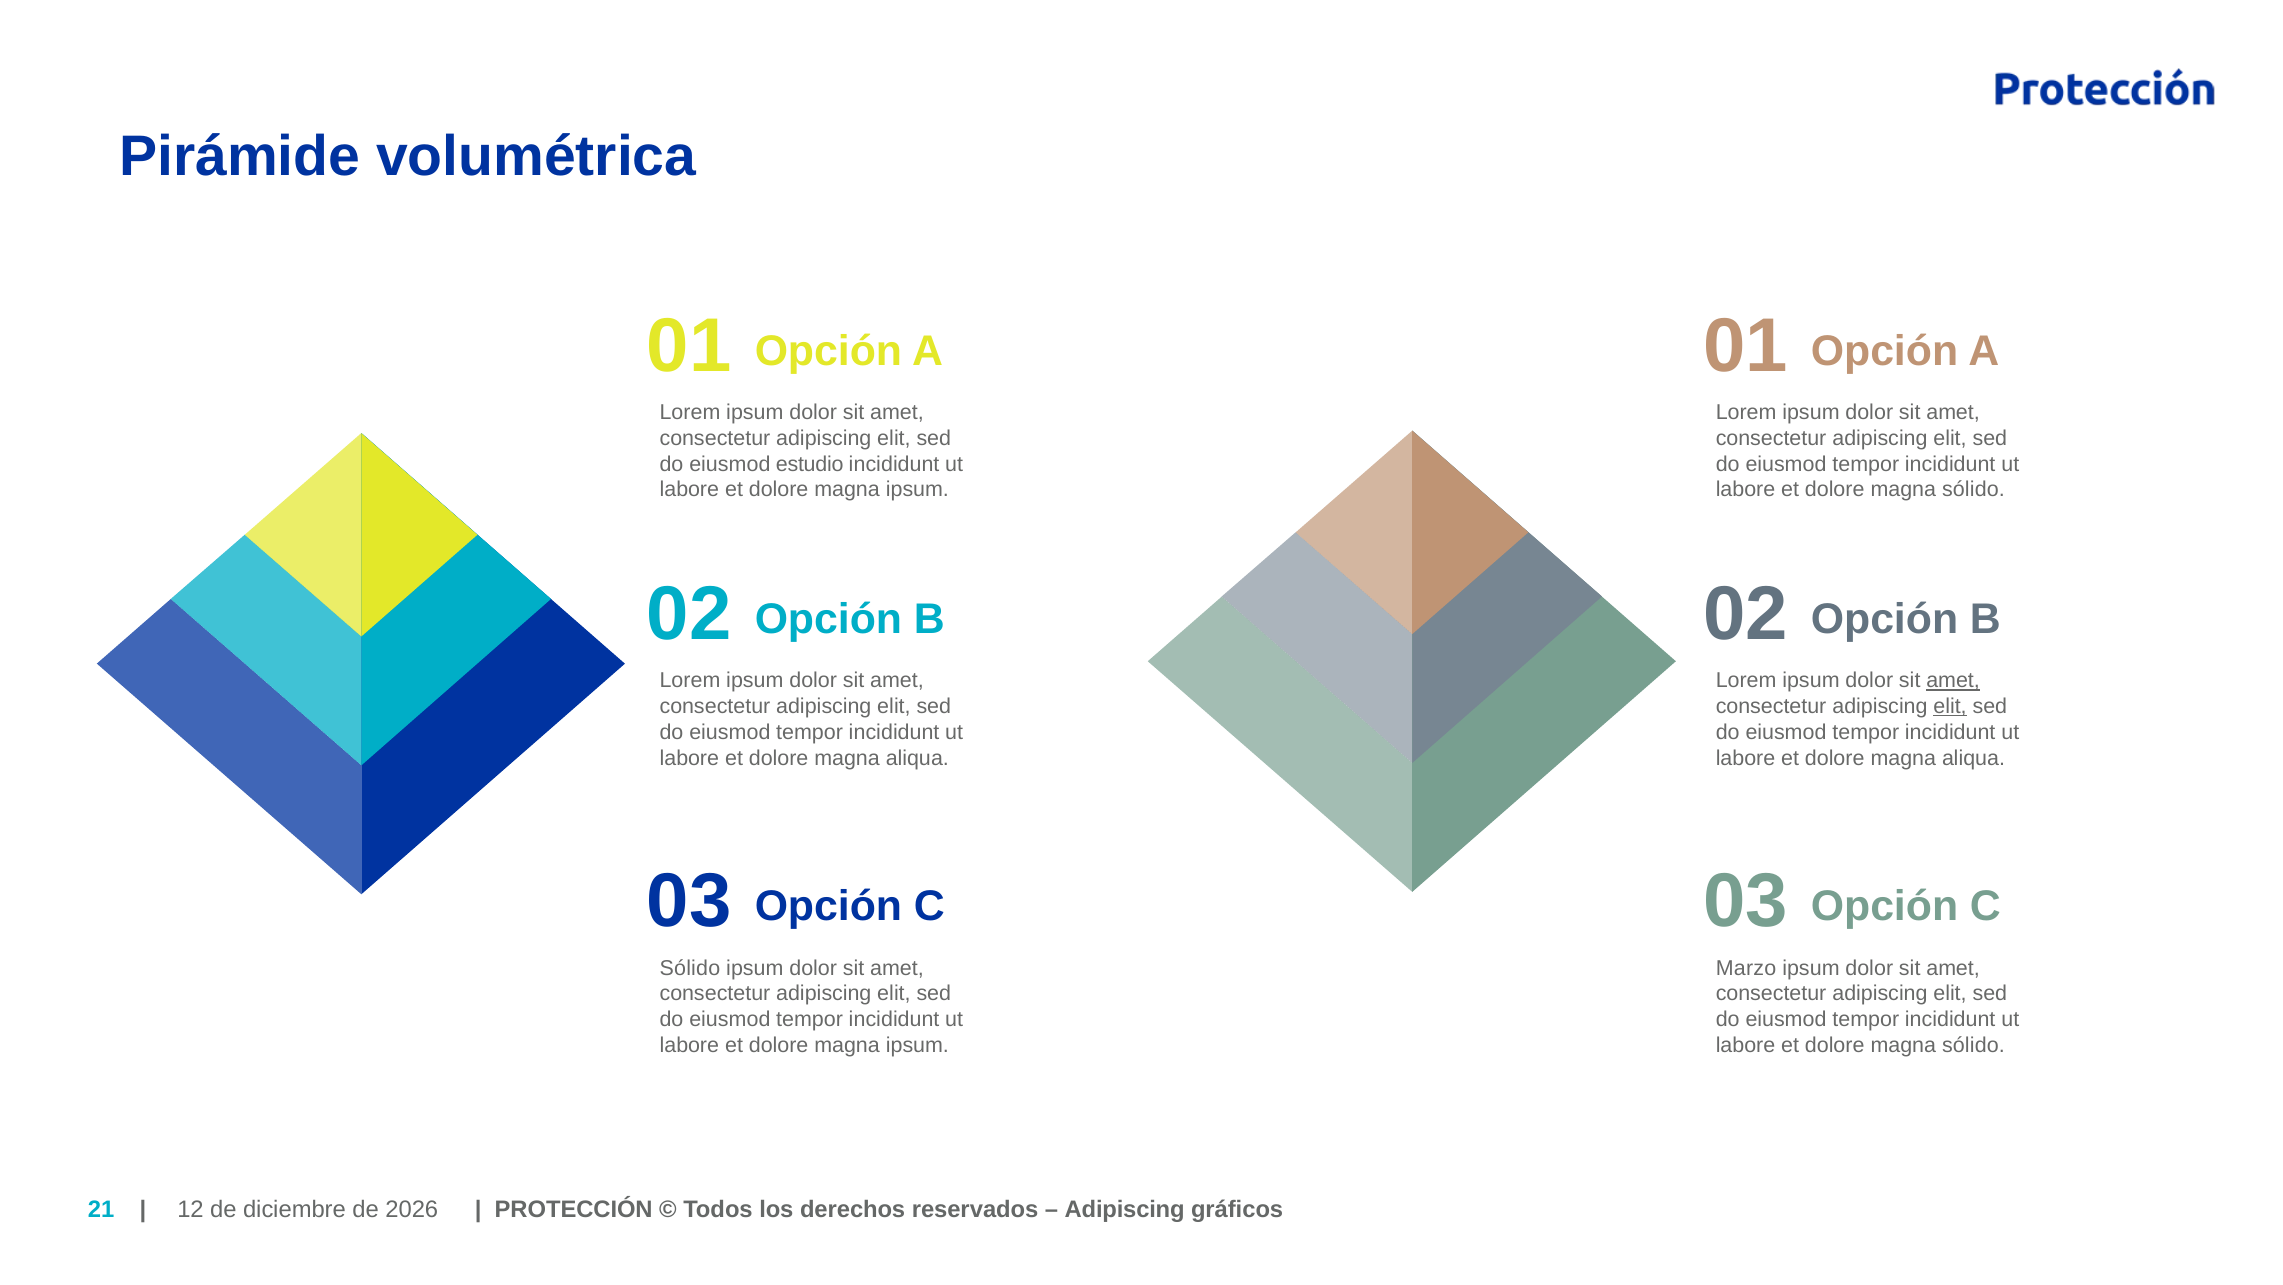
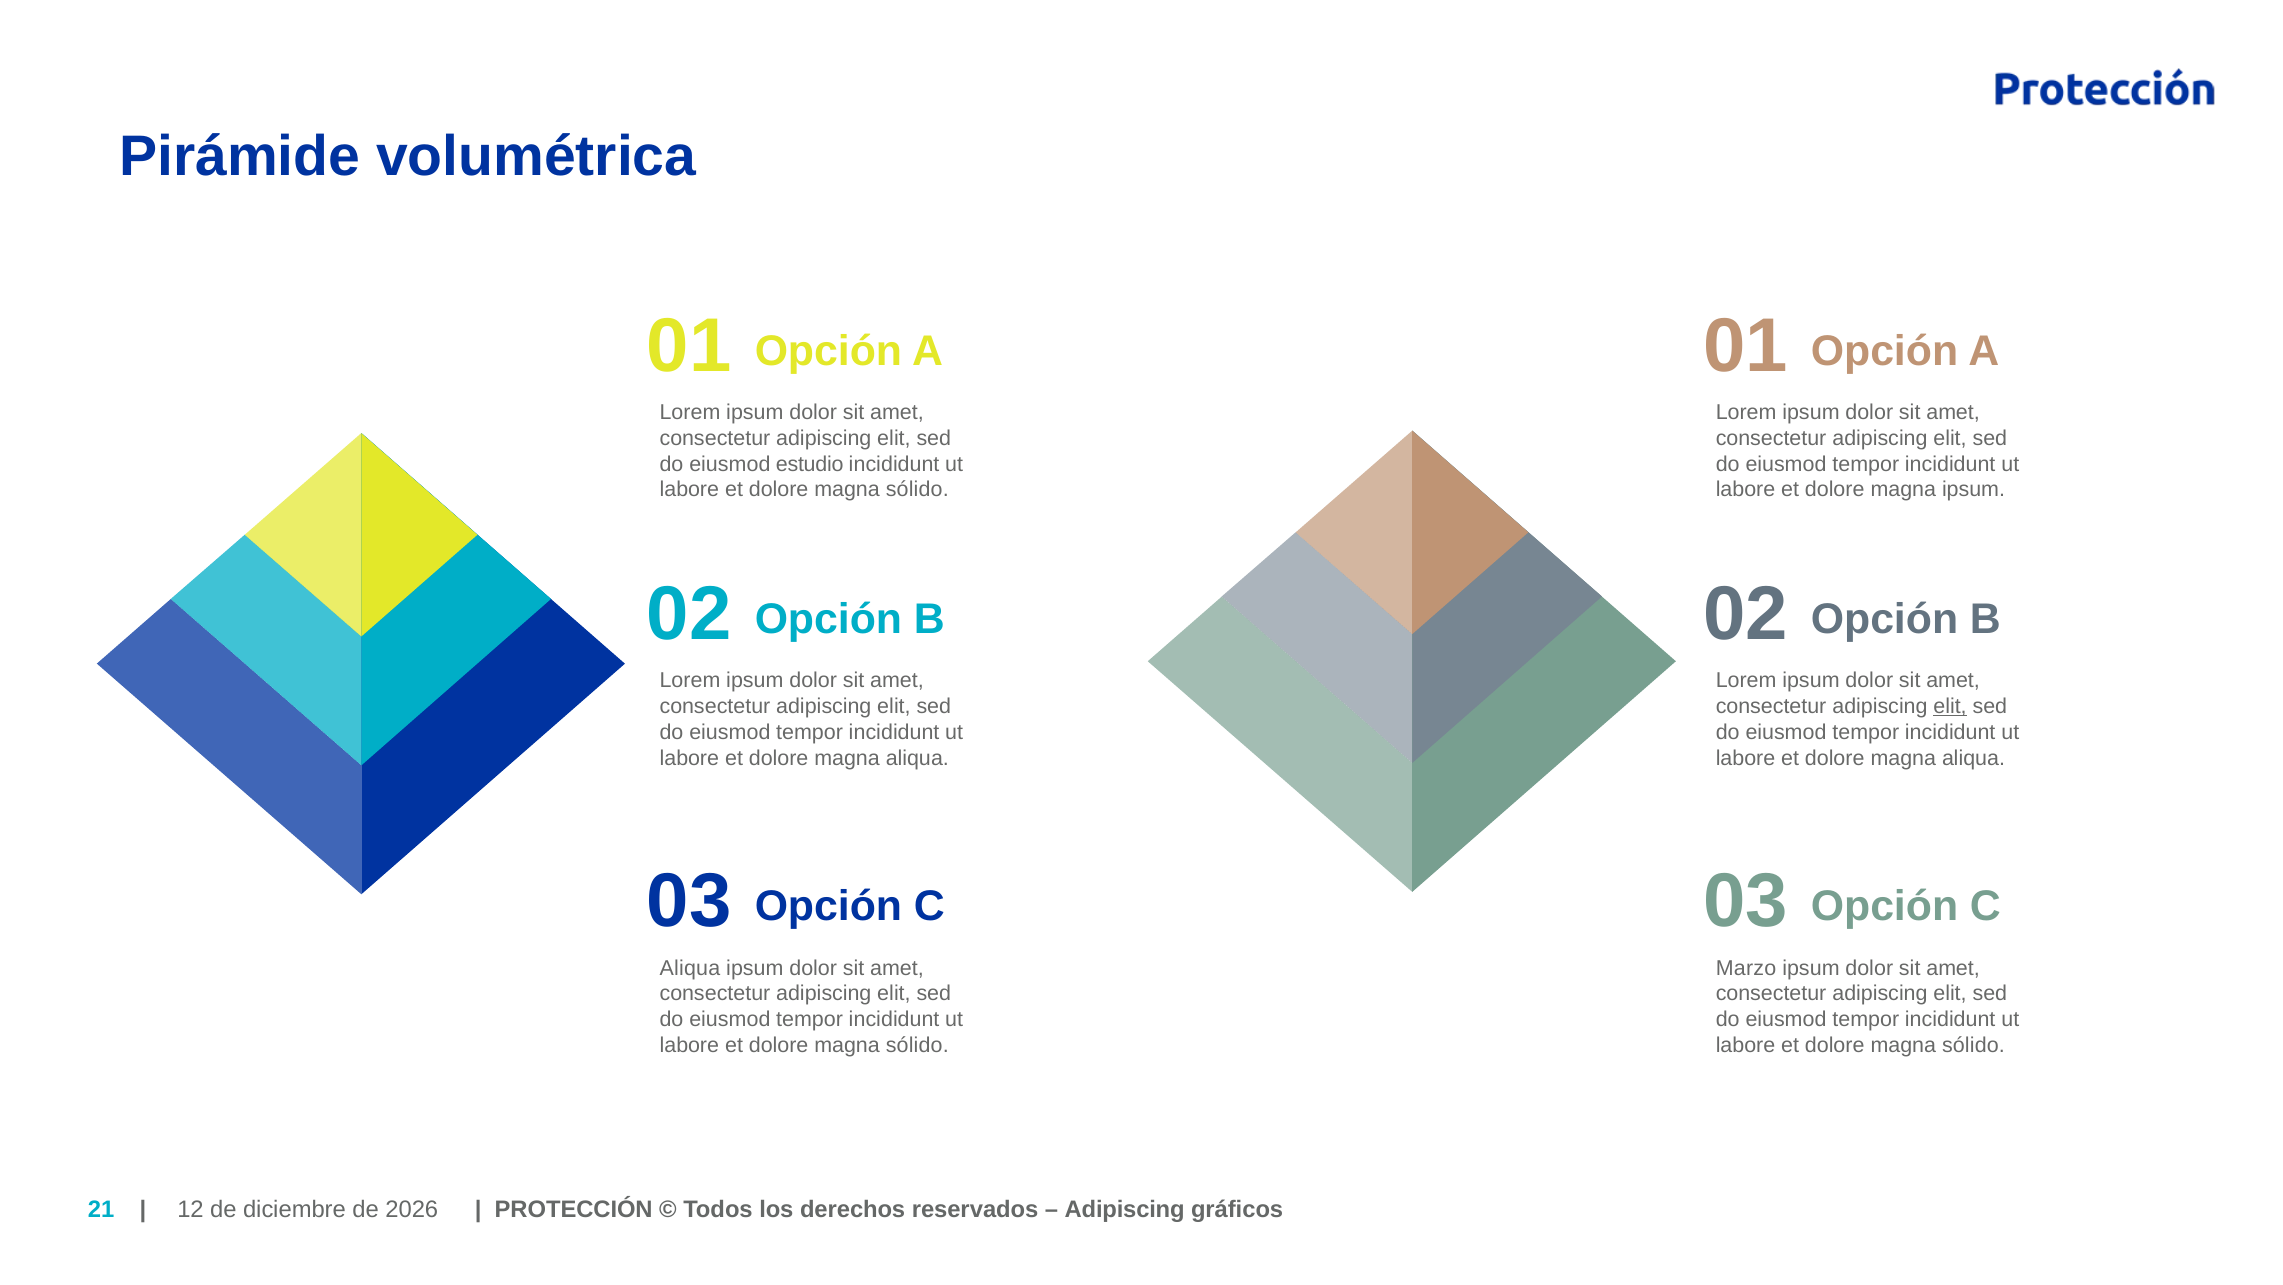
ipsum at (917, 490): ipsum -> sólido
sólido at (1973, 490): sólido -> ipsum
amet at (1953, 680) underline: present -> none
Sólido at (690, 968): Sólido -> Aliqua
ipsum at (917, 1045): ipsum -> sólido
